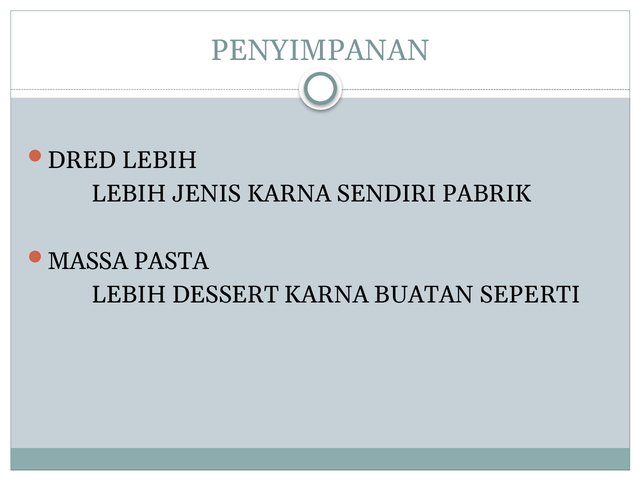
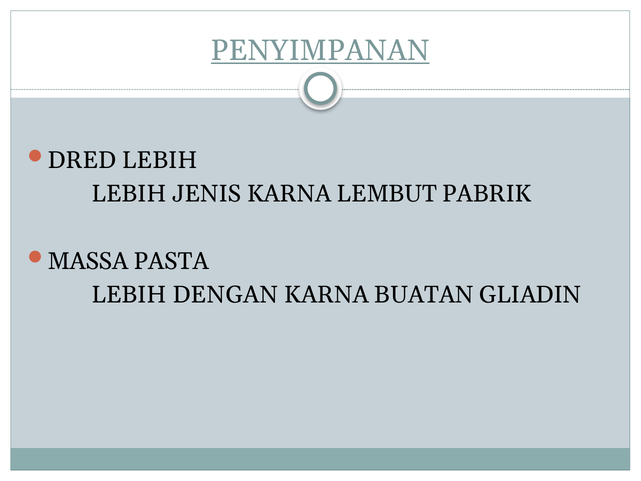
PENYIMPANAN underline: none -> present
SENDIRI: SENDIRI -> LEMBUT
DESSERT: DESSERT -> DENGAN
SEPERTI: SEPERTI -> GLIADIN
